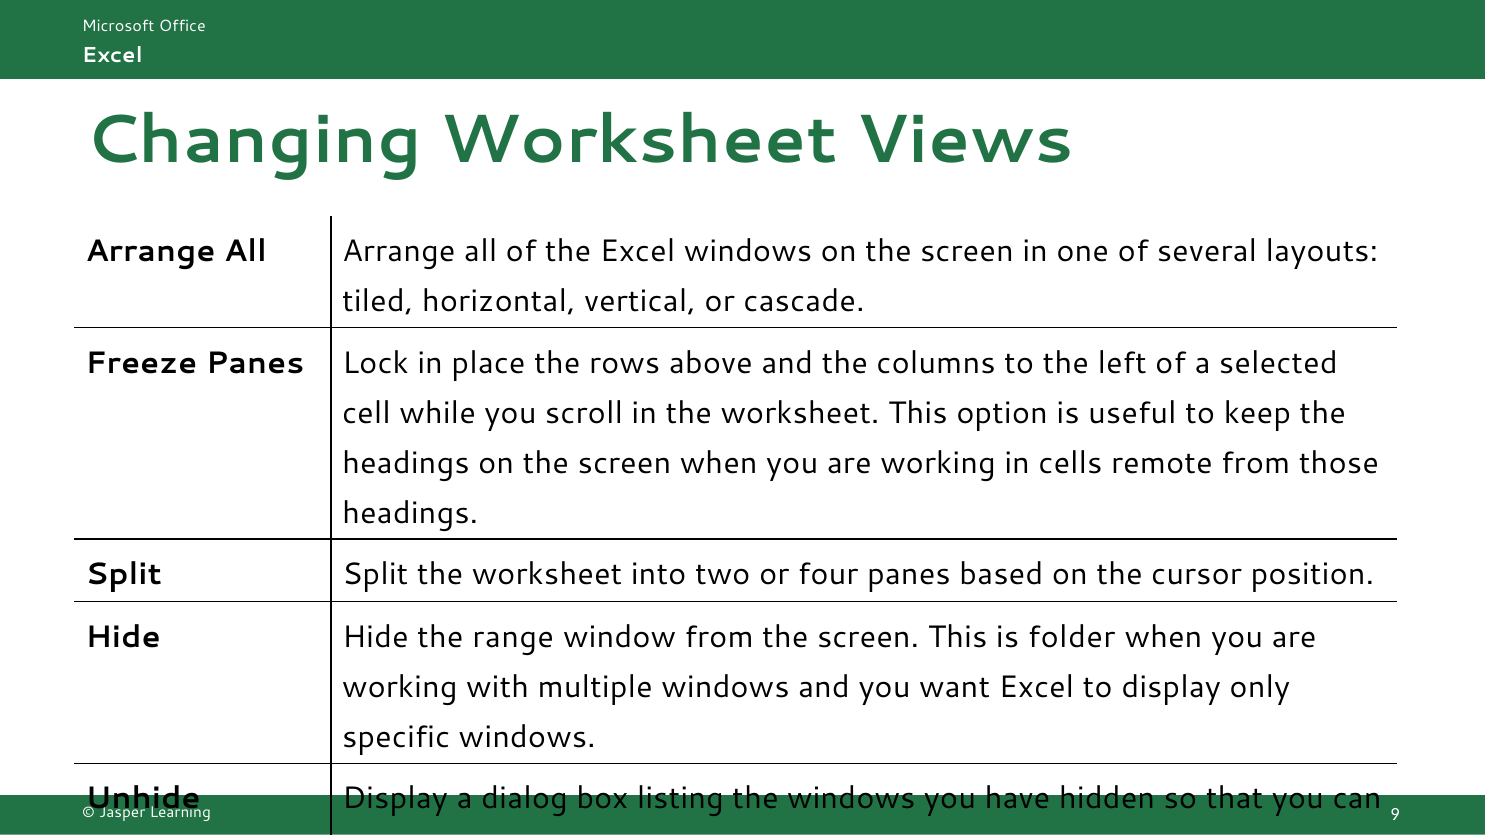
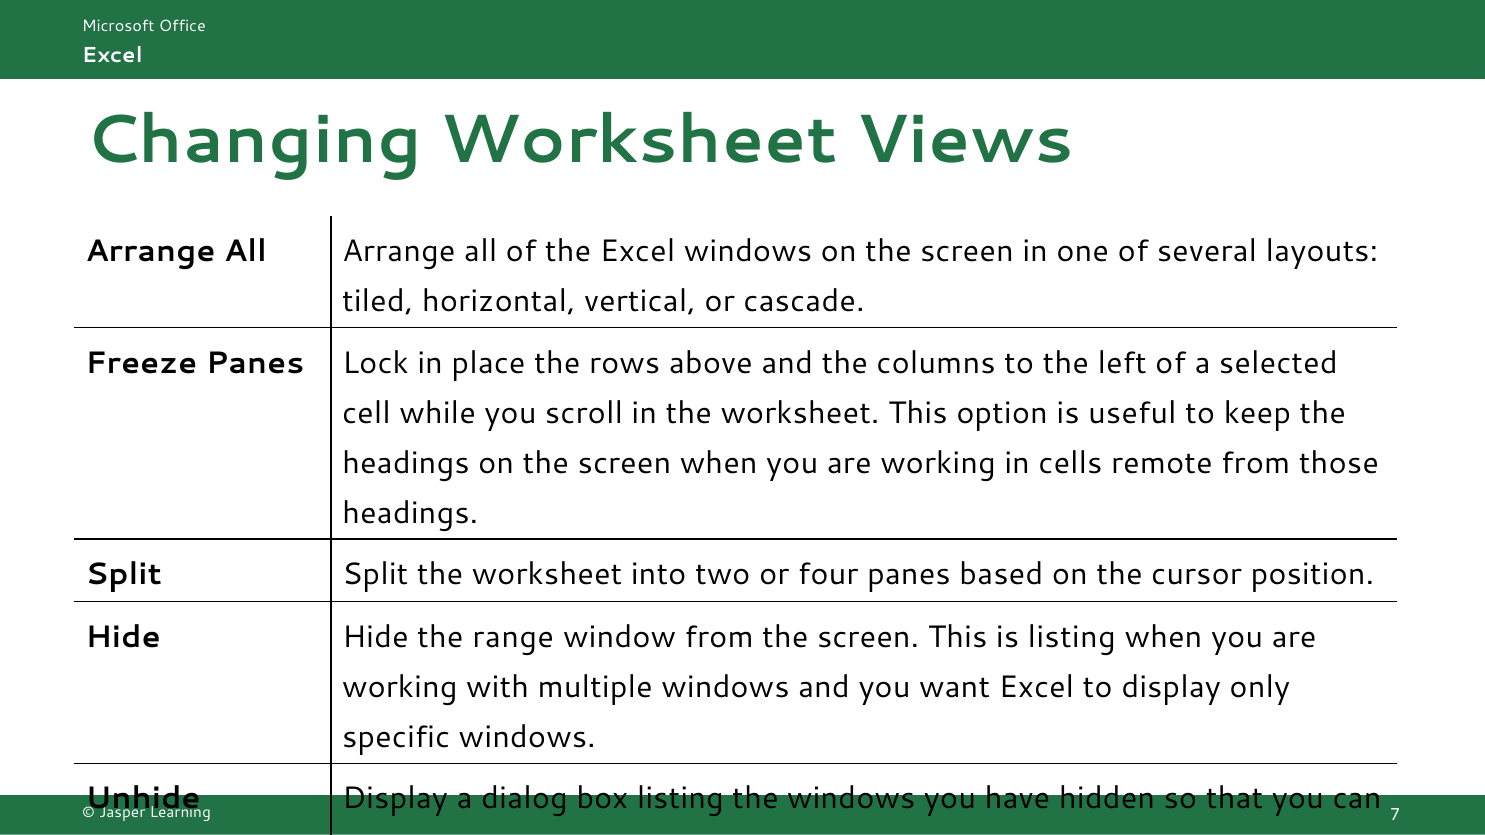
is folder: folder -> listing
9: 9 -> 7
